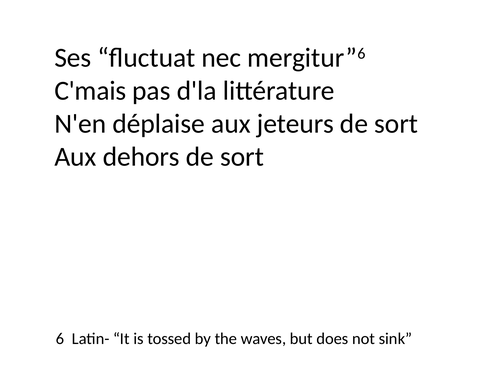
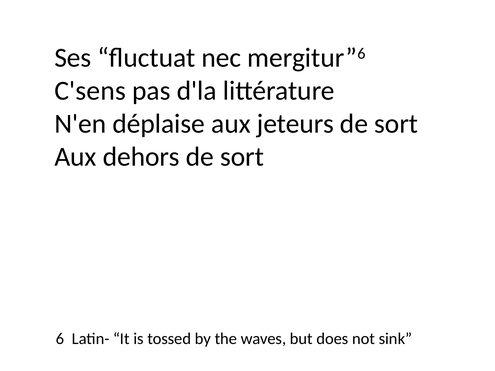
C'mais: C'mais -> C'sens
